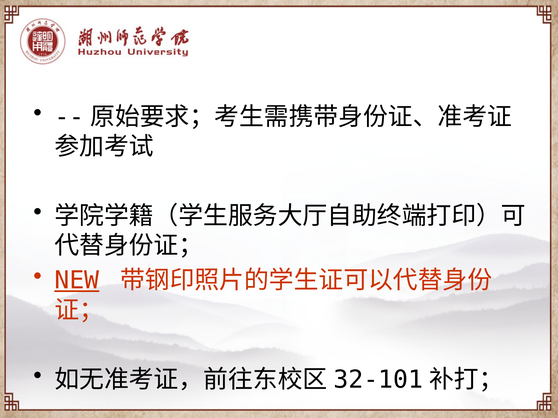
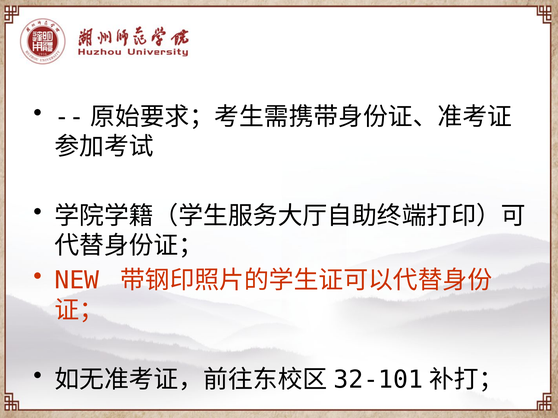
NEW underline: present -> none
